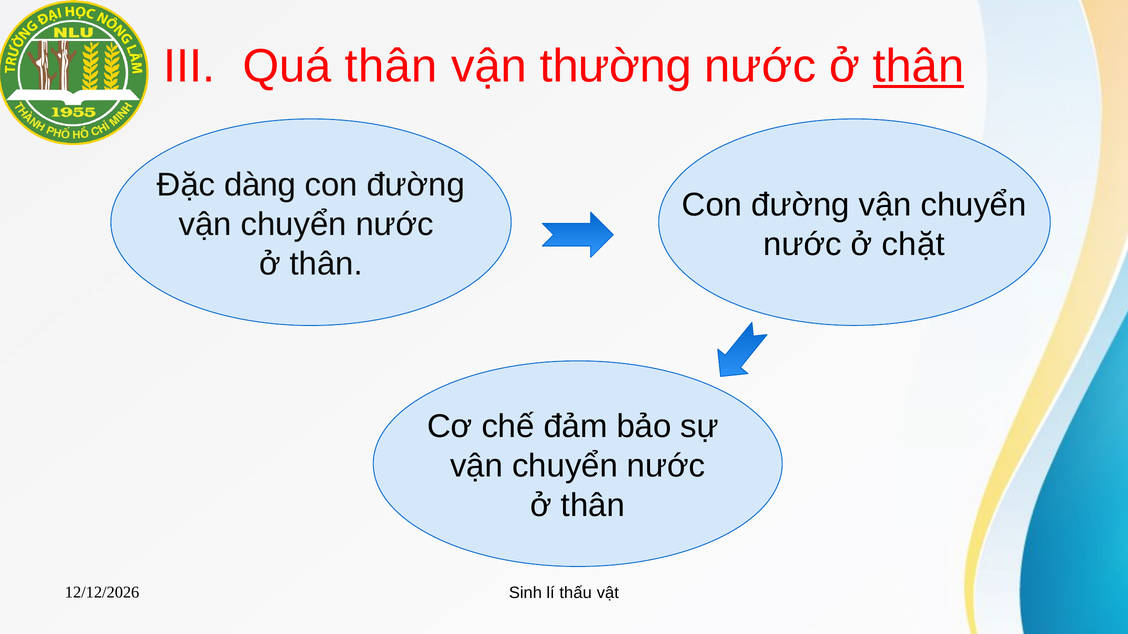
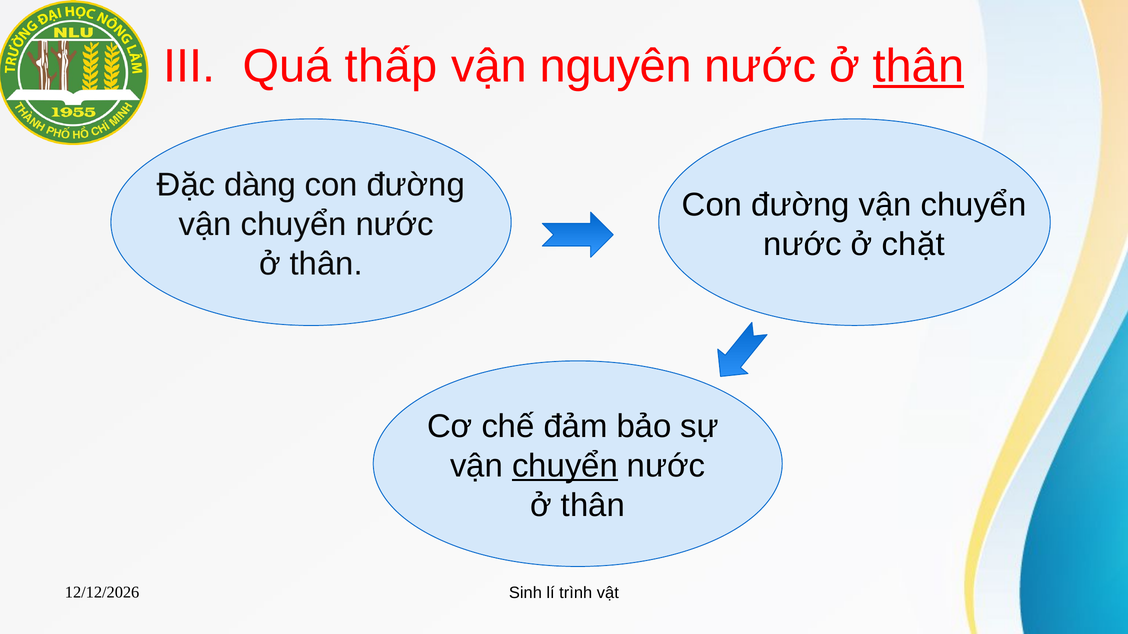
Quá thân: thân -> thấp
thường: thường -> nguyên
chuyển at (565, 466) underline: none -> present
thấu: thấu -> trình
